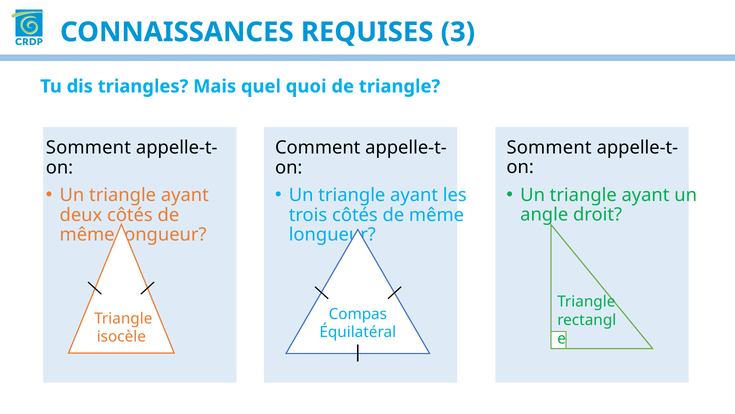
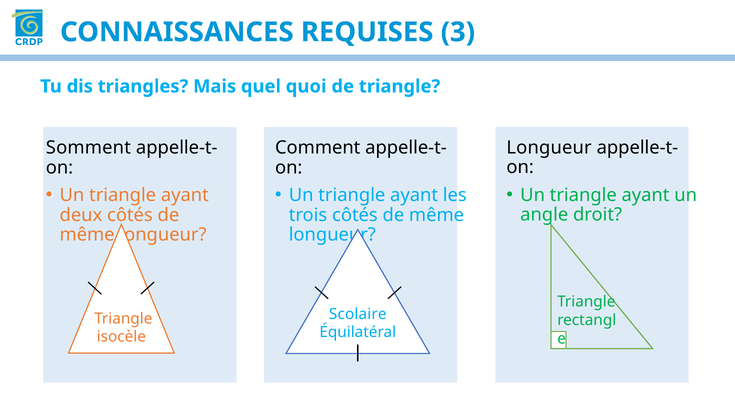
Somment at (549, 147): Somment -> Longueur
Compas: Compas -> Scolaire
